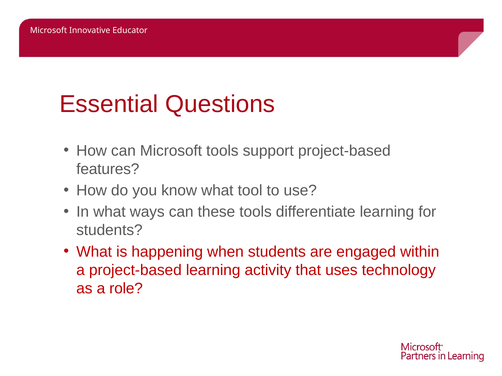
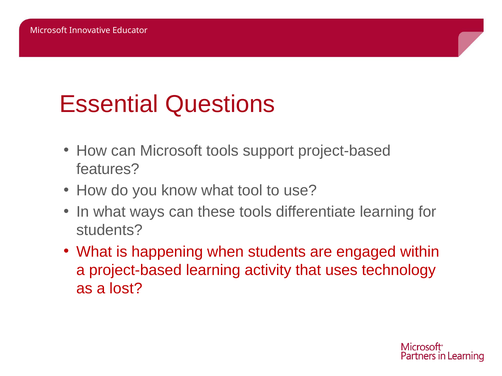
role: role -> lost
